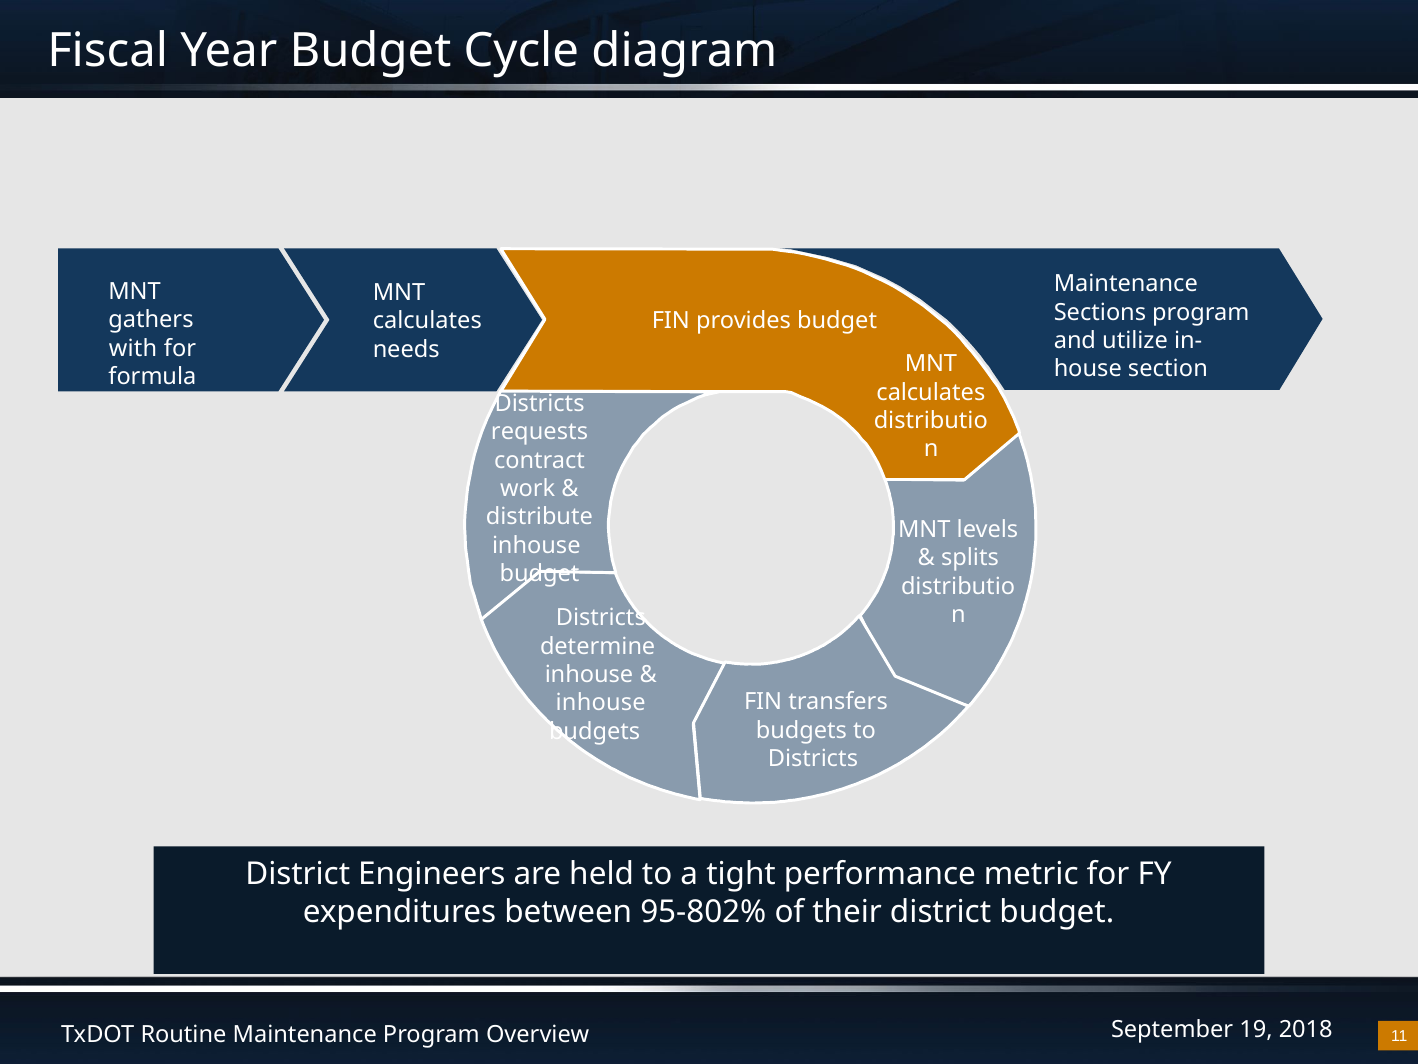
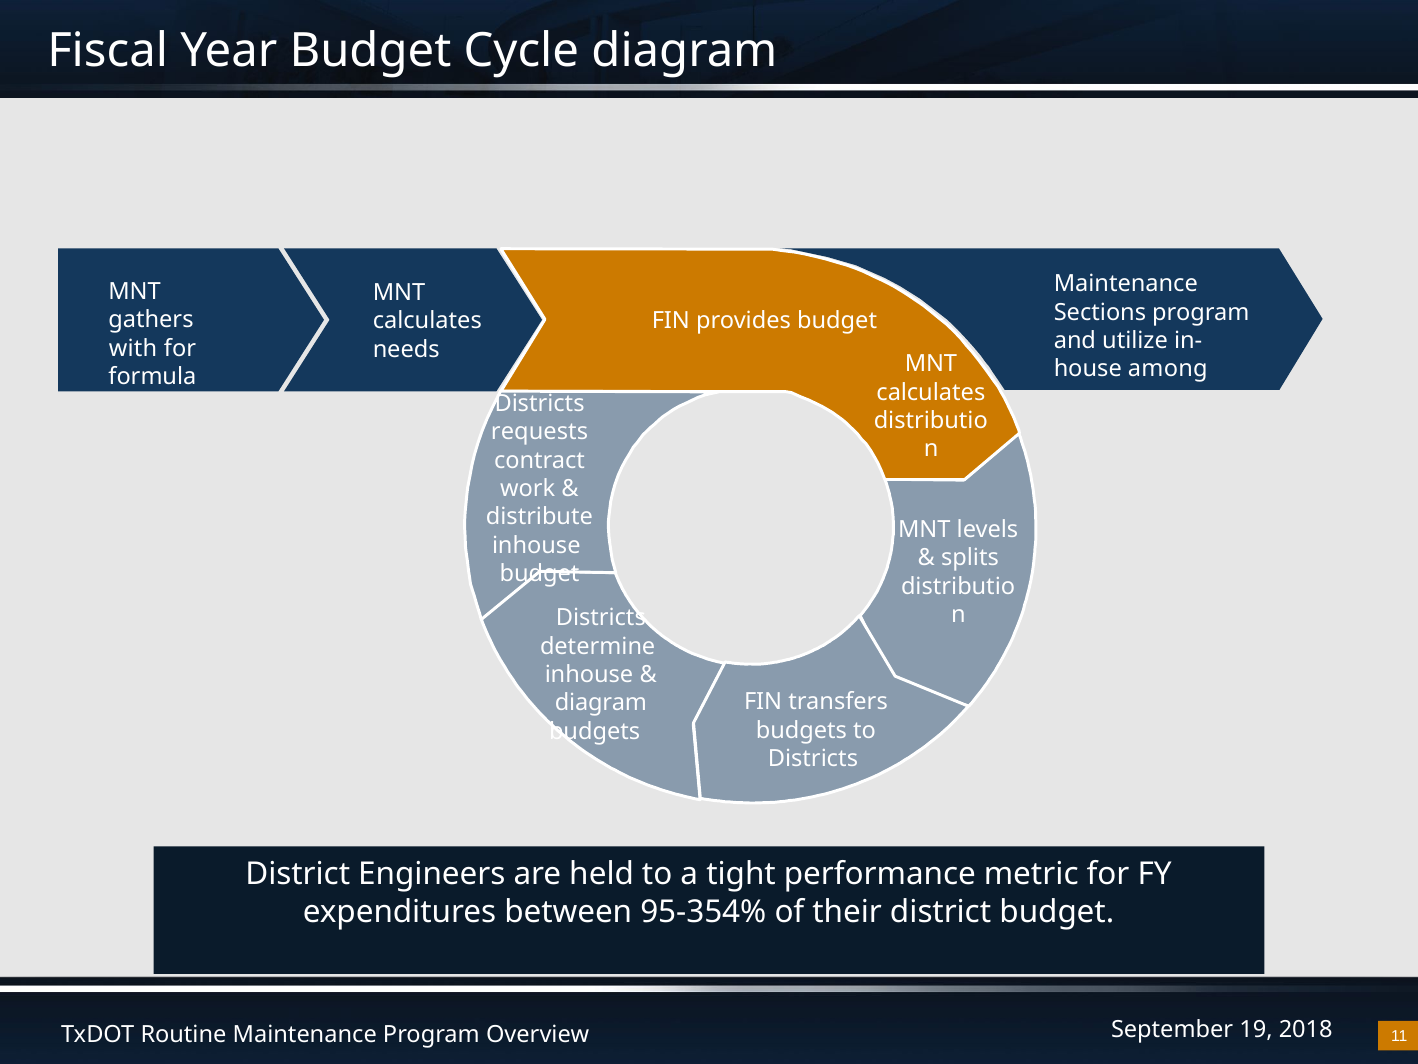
section: section -> among
inhouse at (601, 703): inhouse -> diagram
95-802%: 95-802% -> 95-354%
